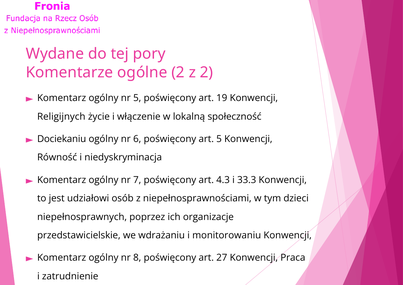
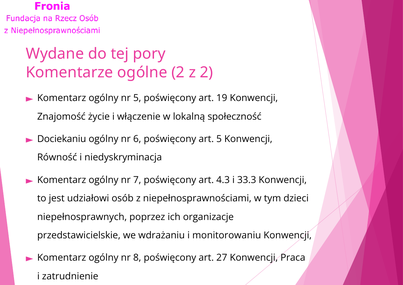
Religijnych: Religijnych -> Znajomość
